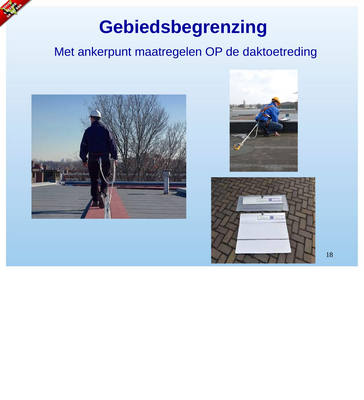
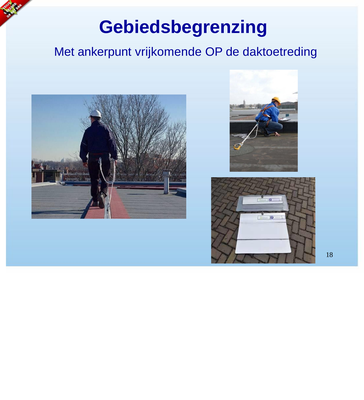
maatregelen: maatregelen -> vrijkomende
